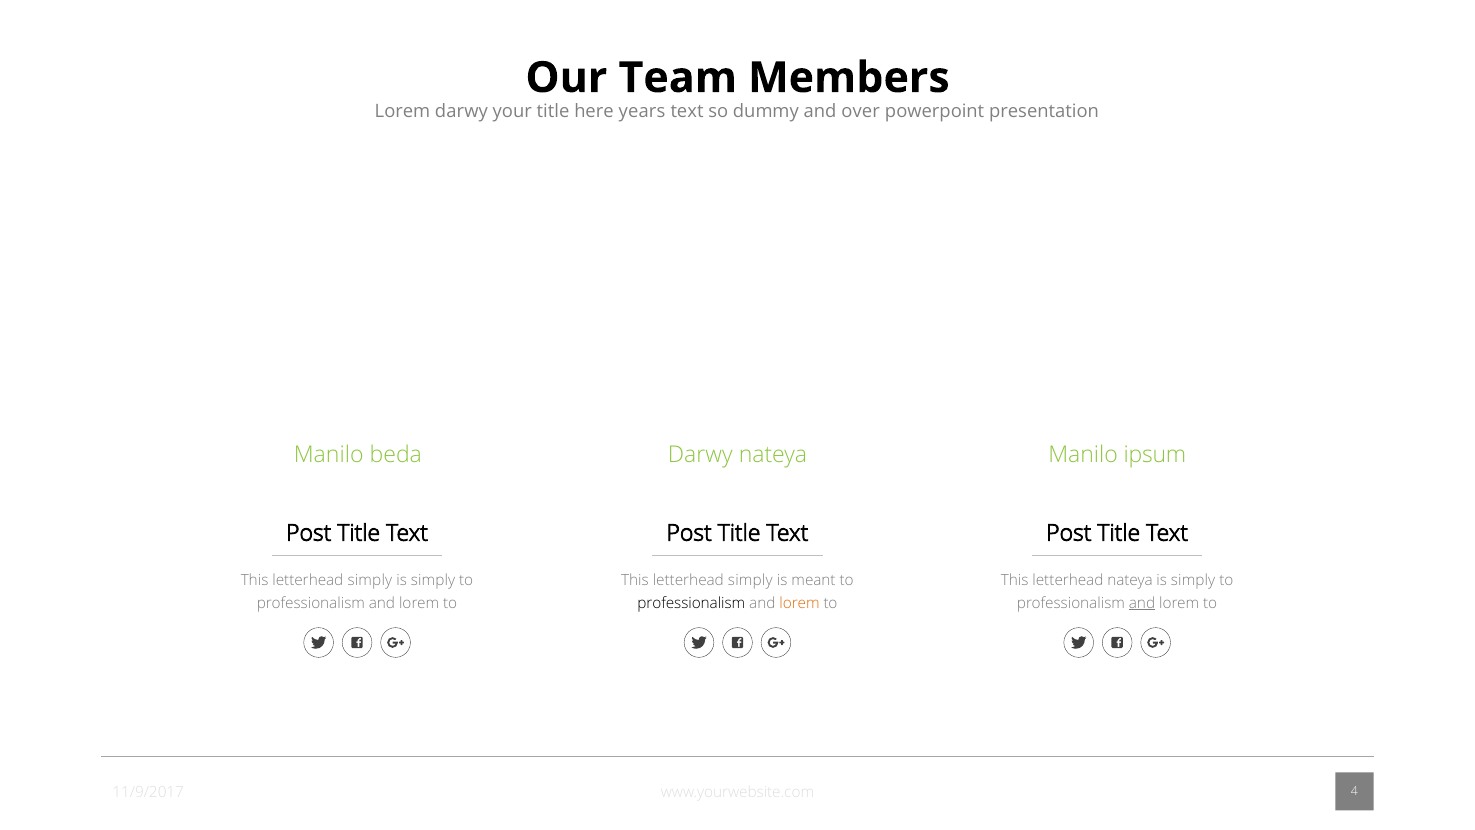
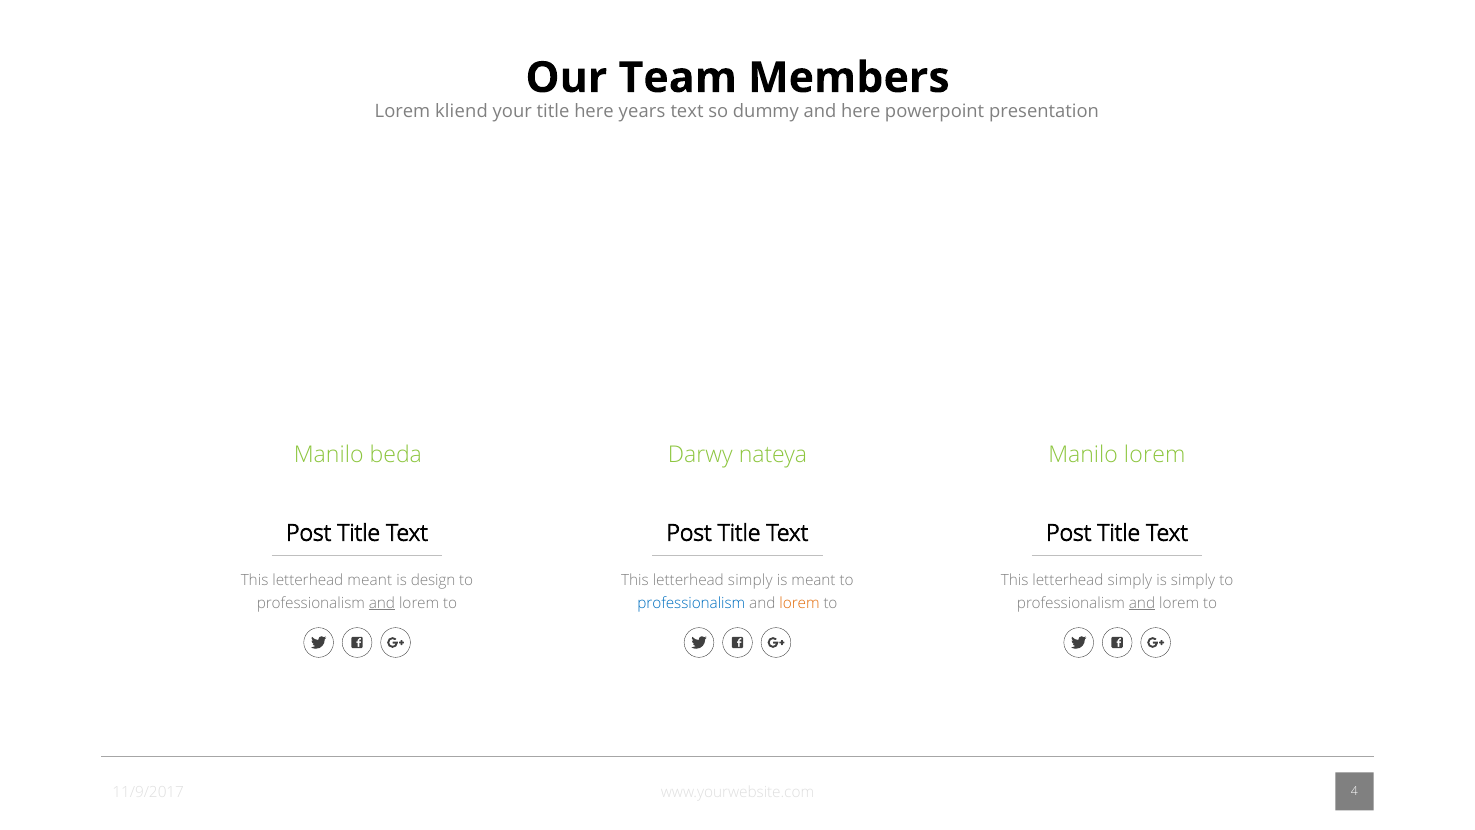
Lorem darwy: darwy -> kliend
and over: over -> here
Manilo ipsum: ipsum -> lorem
simply at (370, 580): simply -> meant
simply at (433, 580): simply -> design
nateya at (1130, 580): nateya -> simply
and at (382, 603) underline: none -> present
professionalism at (691, 603) colour: black -> blue
